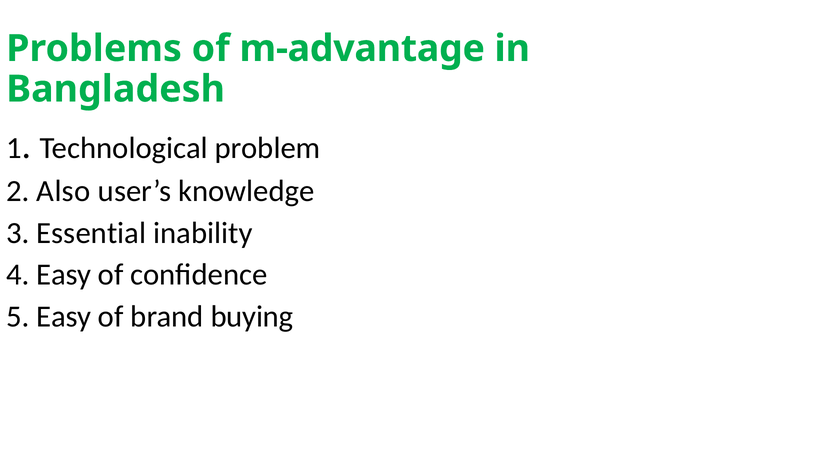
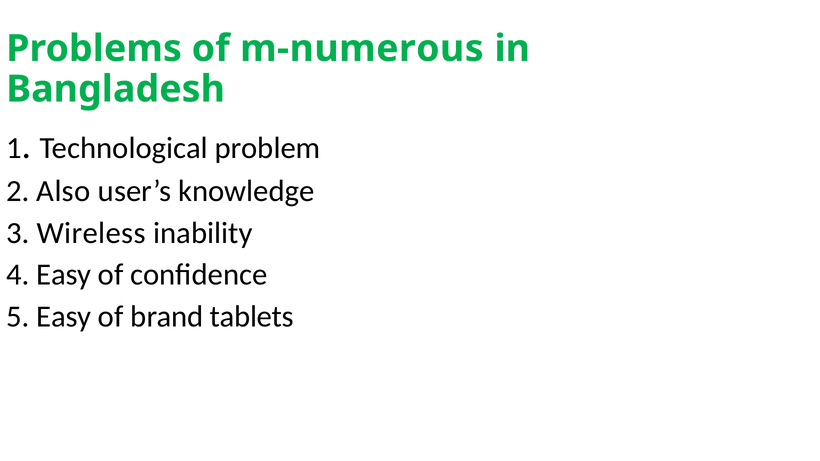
m-advantage: m-advantage -> m-numerous
Essential: Essential -> Wireless
buying: buying -> tablets
